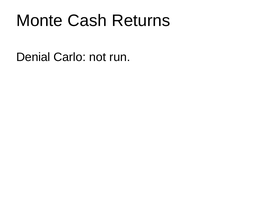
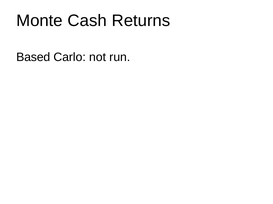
Denial: Denial -> Based
